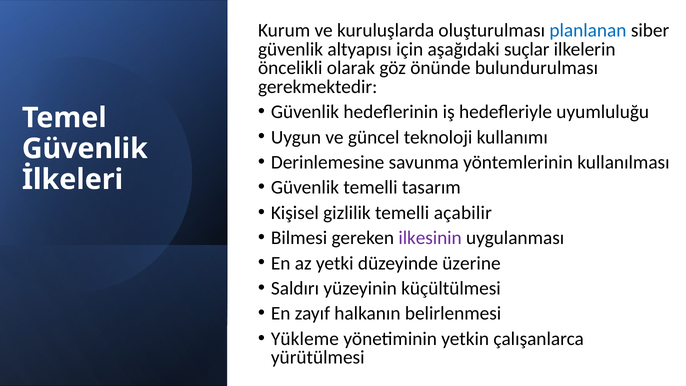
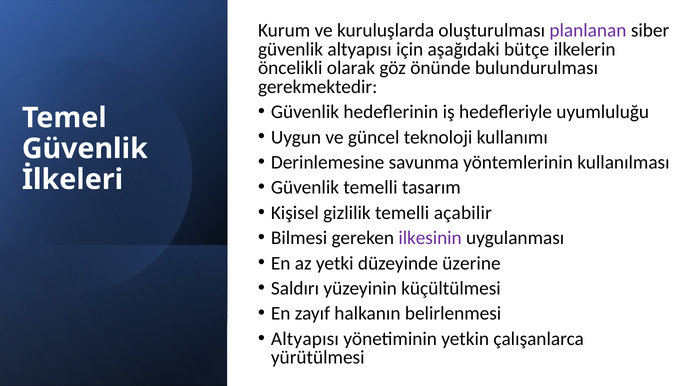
planlanan colour: blue -> purple
suçlar: suçlar -> bütçe
Yükleme at (305, 339): Yükleme -> Altyapısı
